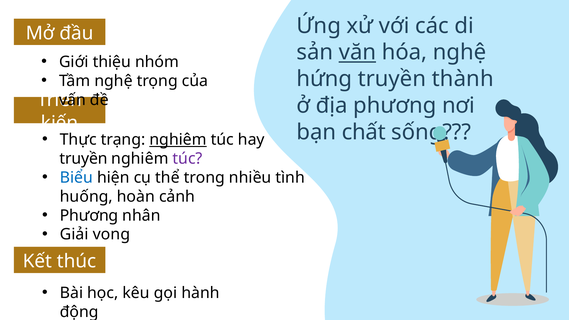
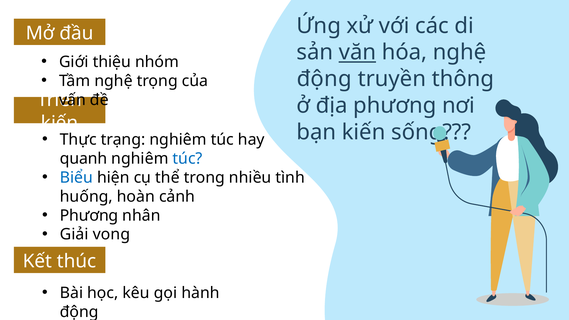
hứng at (324, 79): hứng -> động
thành: thành -> thông
bạn chất: chất -> kiến
nghiêm at (178, 140) underline: present -> none
truyền at (84, 159): truyền -> quanh
túc at (188, 159) colour: purple -> blue
